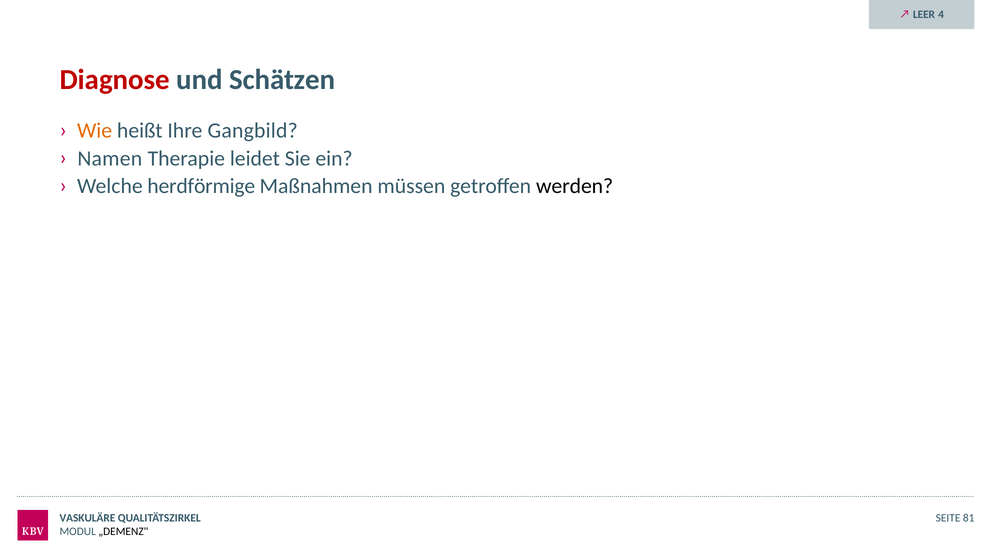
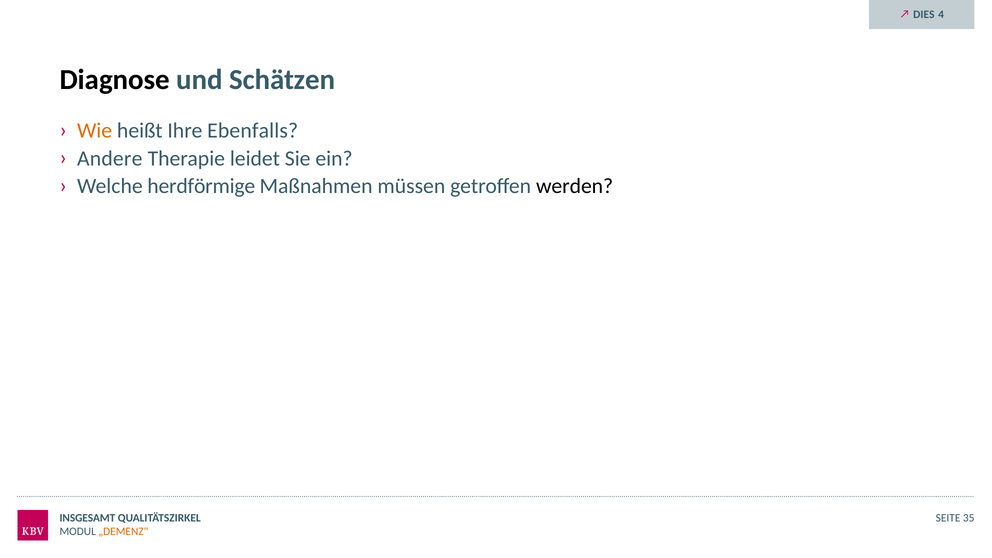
LEER: LEER -> DIES
Diagnose colour: red -> black
Gangbild: Gangbild -> Ebenfalls
Namen: Namen -> Andere
VASKULÄRE: VASKULÄRE -> INSGESAMT
81: 81 -> 35
„DEMENZ colour: black -> orange
